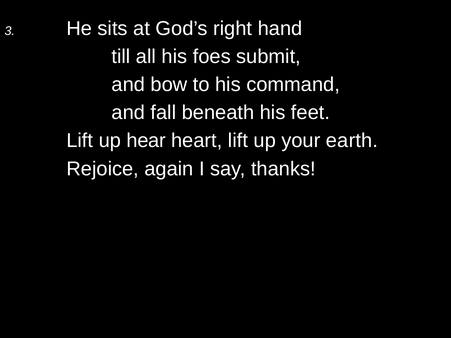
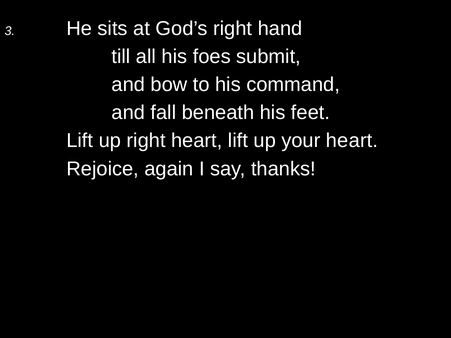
up hear: hear -> right
your earth: earth -> heart
